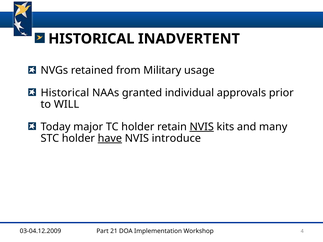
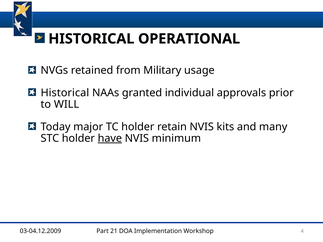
INADVERTENT: INADVERTENT -> OPERATIONAL
NVIS at (202, 127) underline: present -> none
introduce: introduce -> minimum
